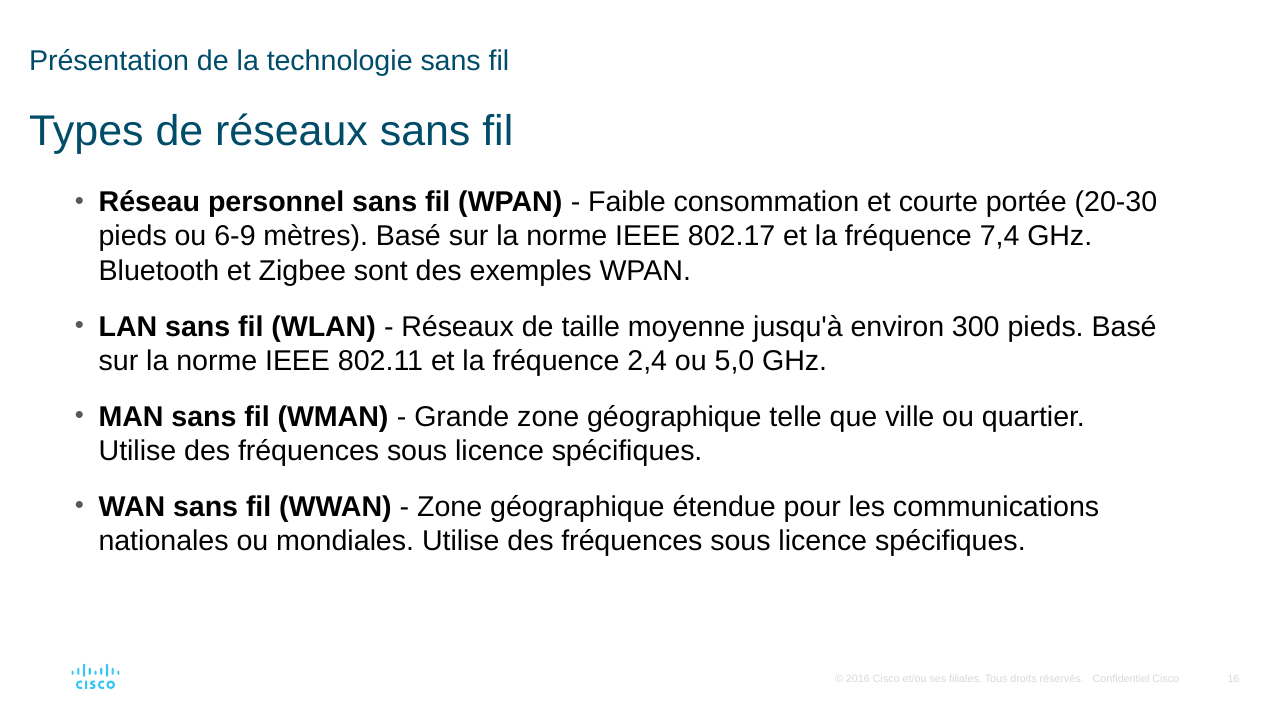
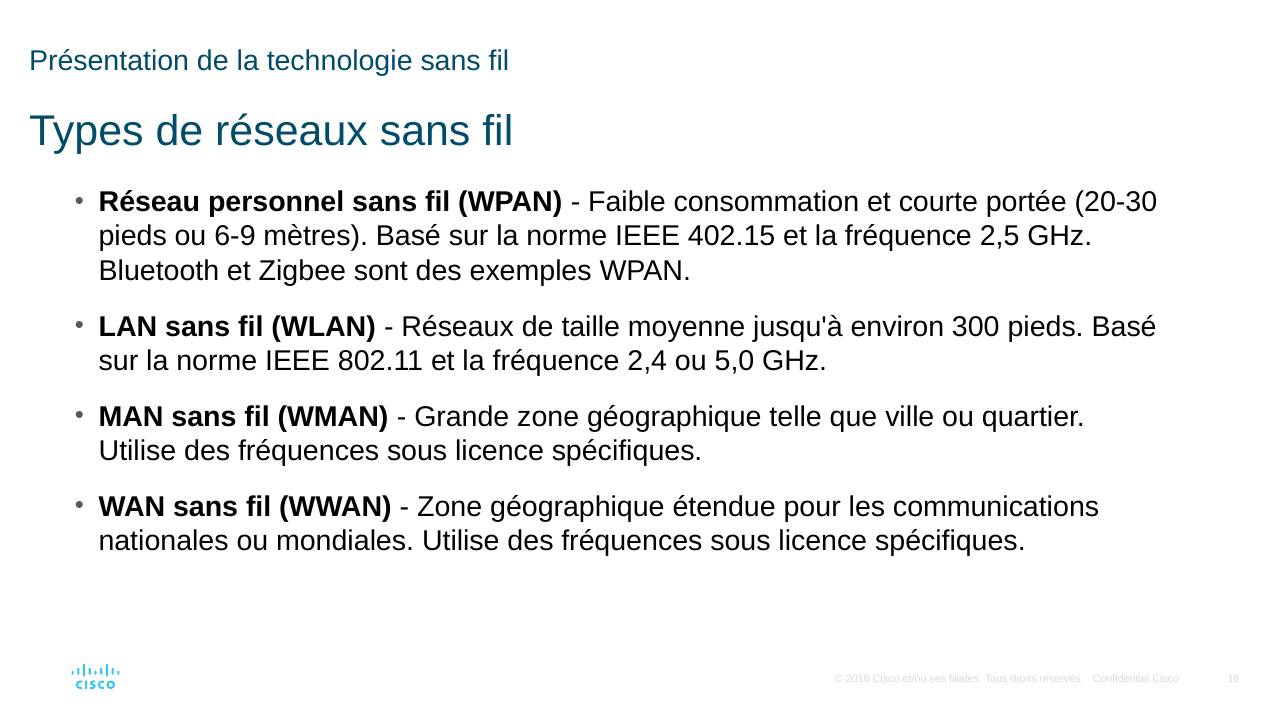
802.17: 802.17 -> 402.15
7,4: 7,4 -> 2,5
